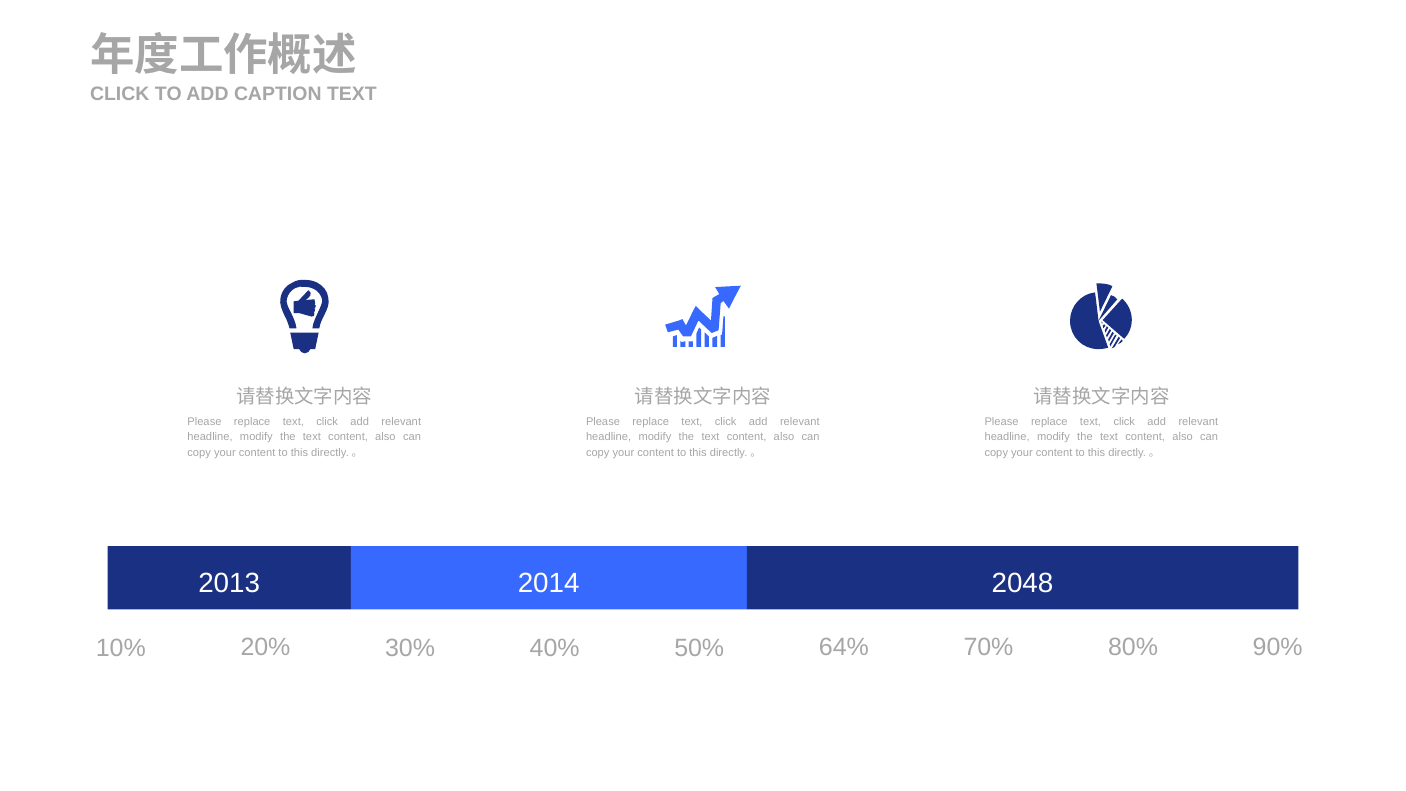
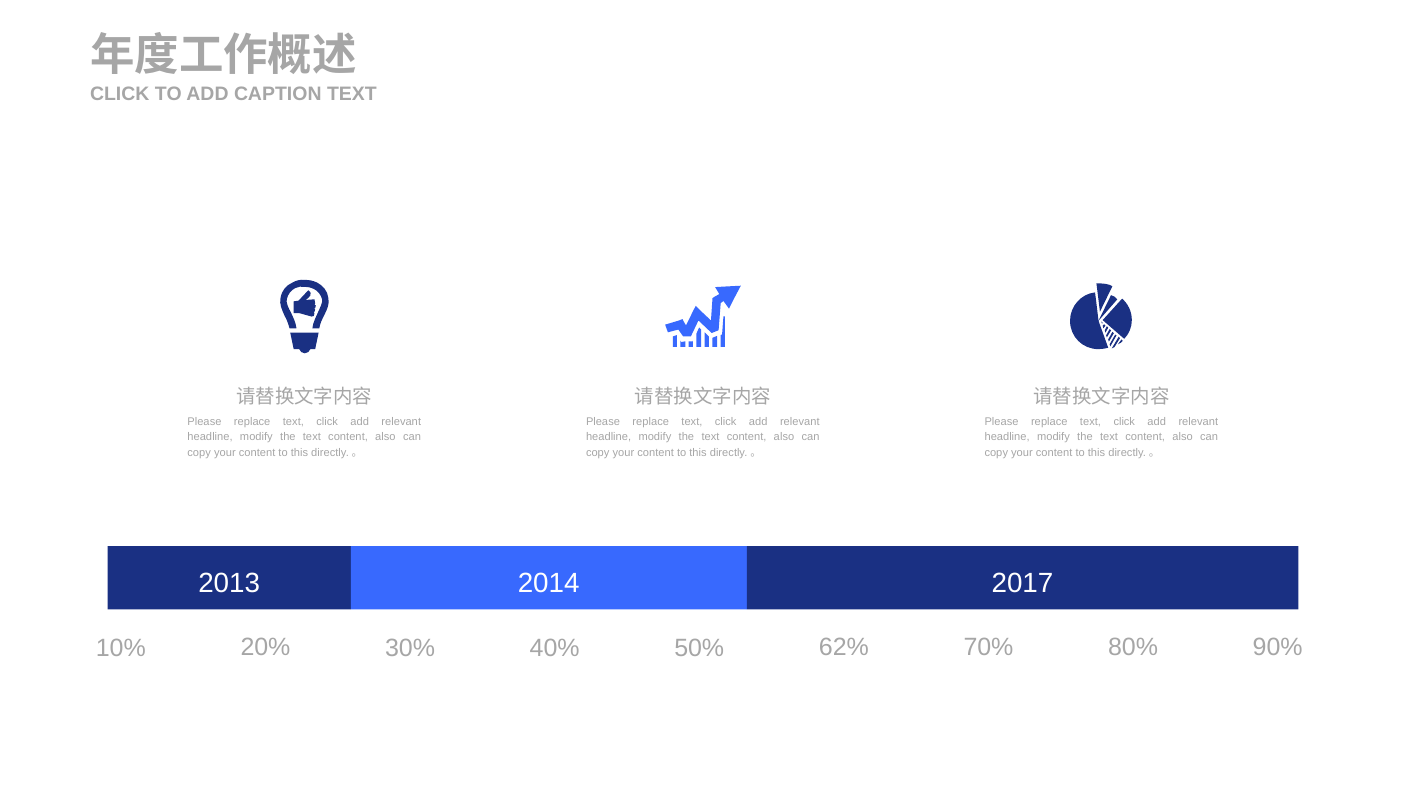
2048: 2048 -> 2017
64%: 64% -> 62%
